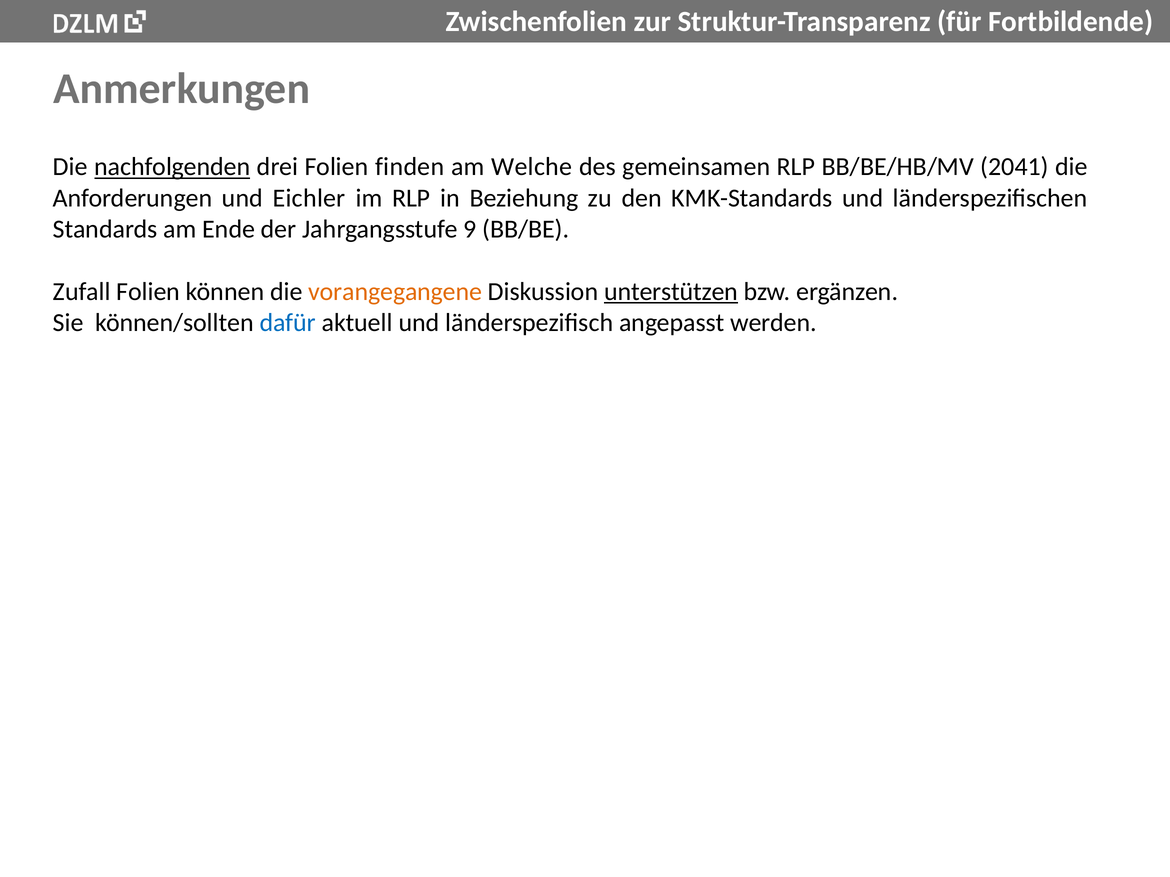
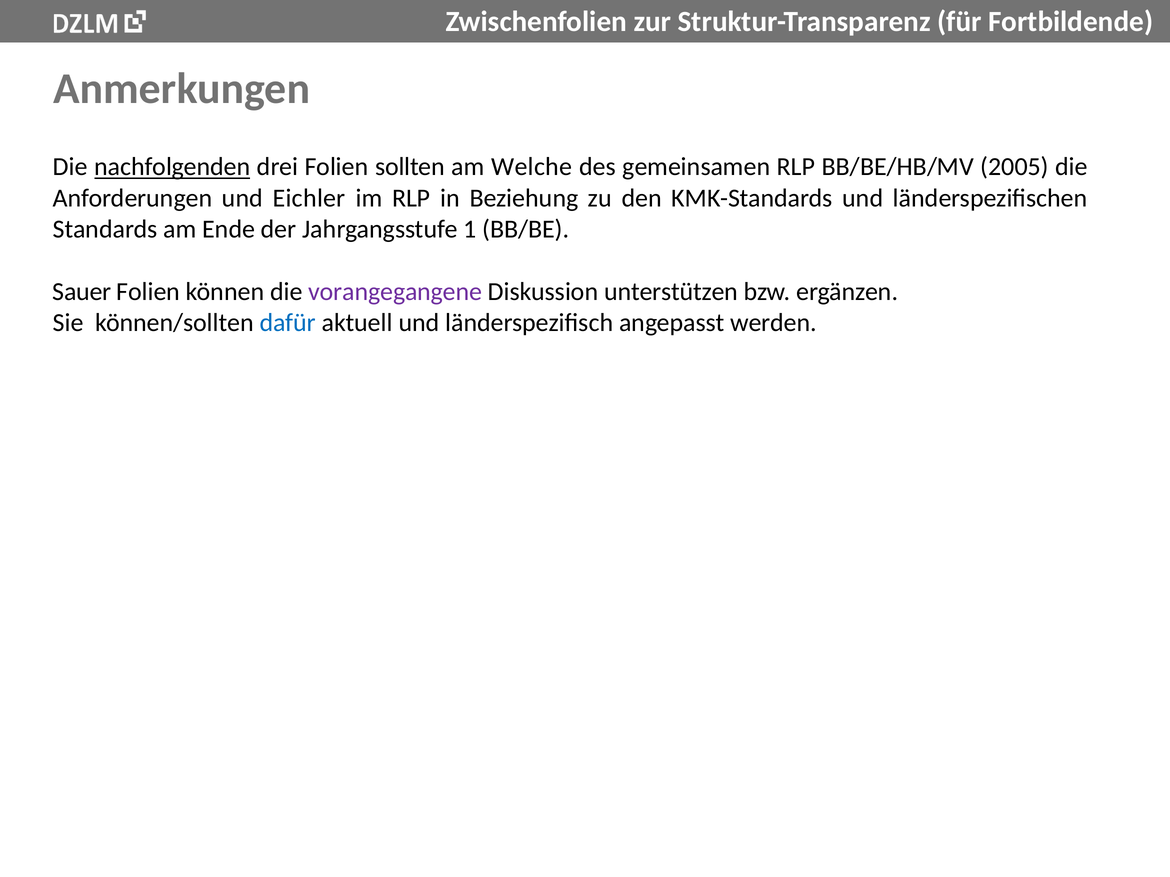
finden: finden -> sollten
2041: 2041 -> 2005
9: 9 -> 1
Zufall: Zufall -> Sauer
vorangegangene colour: orange -> purple
unterstützen underline: present -> none
